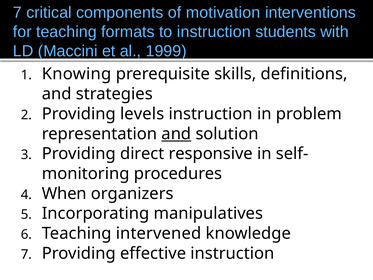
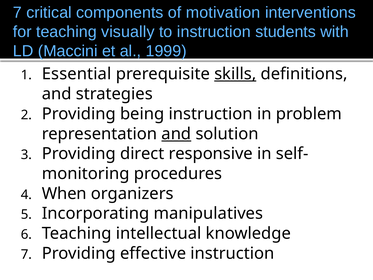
formats: formats -> visually
Knowing: Knowing -> Essential
skills underline: none -> present
levels: levels -> being
intervened: intervened -> intellectual
